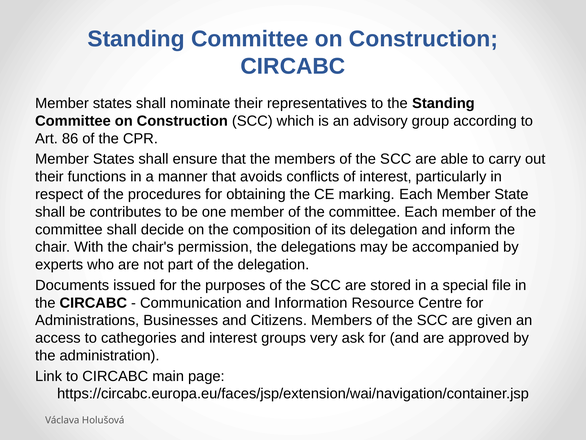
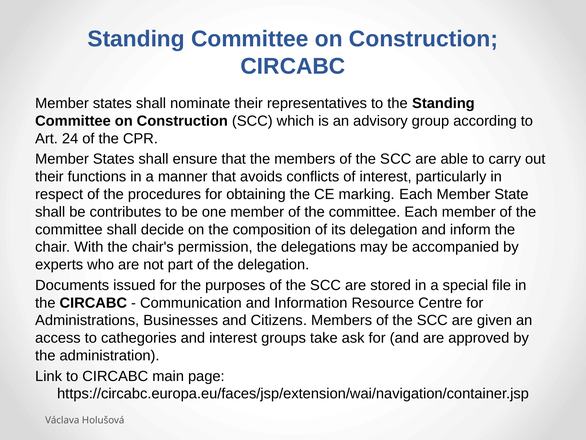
86: 86 -> 24
very: very -> take
